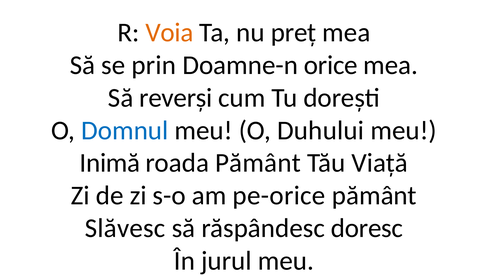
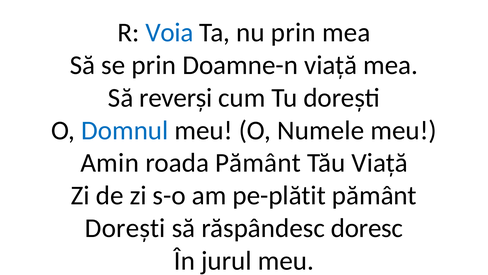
Voia colour: orange -> blue
nu preț: preț -> prin
Doamne-n orice: orice -> viață
Duhului: Duhului -> Numele
Inimă: Inimă -> Amin
pe-orice: pe-orice -> pe-plătit
Slăvesc at (125, 228): Slăvesc -> Dorești
